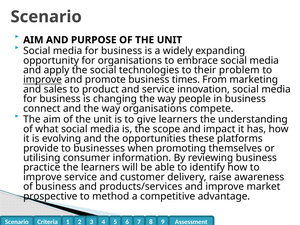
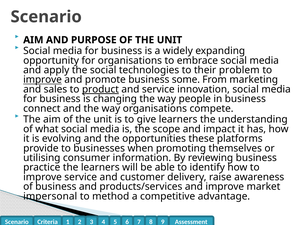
times: times -> some
product underline: none -> present
prospective: prospective -> impersonal
